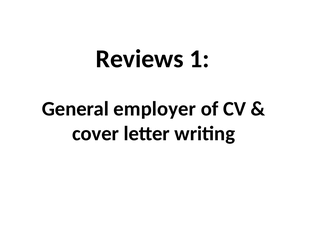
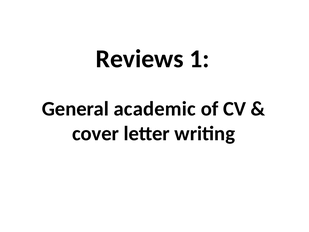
employer: employer -> academic
